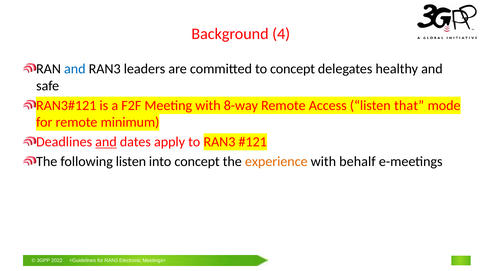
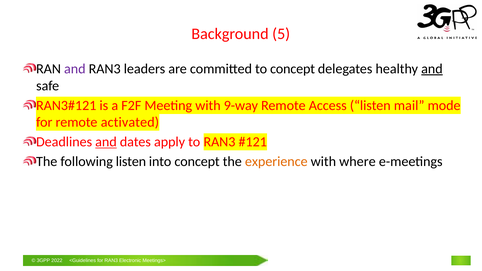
4: 4 -> 5
and at (75, 69) colour: blue -> purple
and at (432, 69) underline: none -> present
8-way: 8-way -> 9-way
that: that -> mail
minimum: minimum -> activated
behalf: behalf -> where
